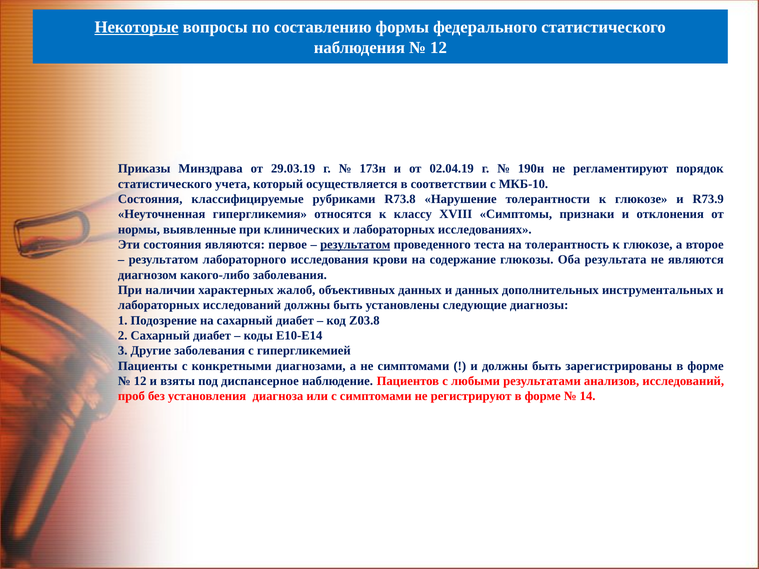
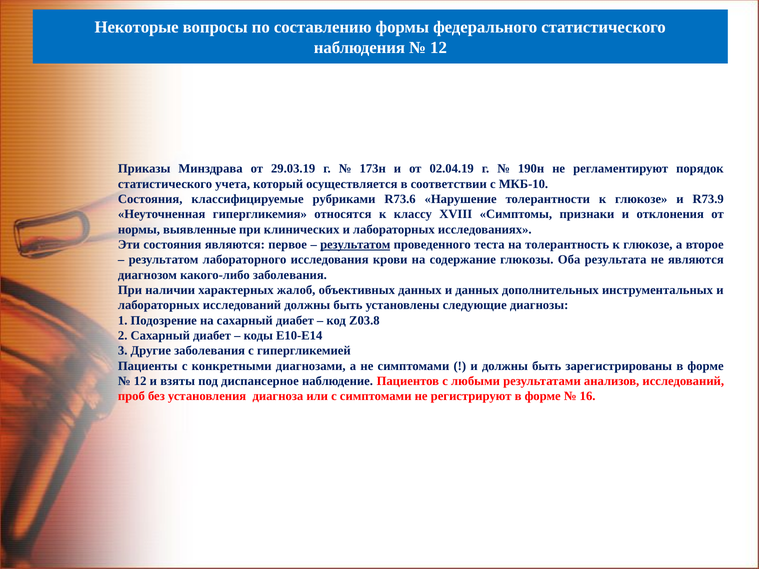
Некоторые underline: present -> none
R73.8: R73.8 -> R73.6
14: 14 -> 16
